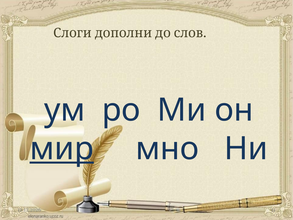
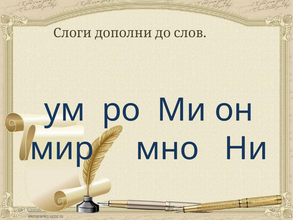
мир underline: present -> none
